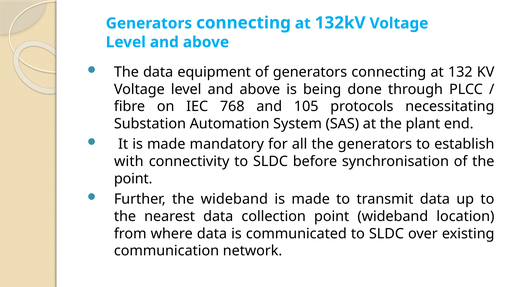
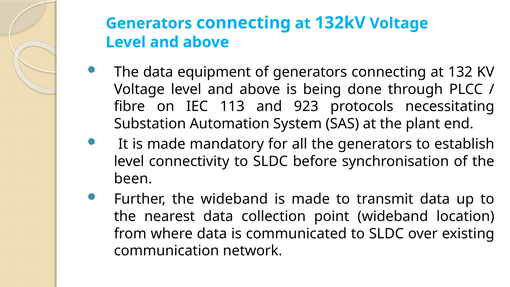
768: 768 -> 113
105: 105 -> 923
with at (129, 161): with -> level
point at (133, 179): point -> been
